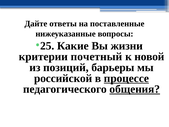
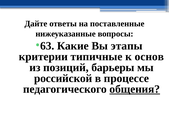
25: 25 -> 63
жизни: жизни -> этапы
почетный: почетный -> типичные
новой: новой -> основ
процессе underline: present -> none
